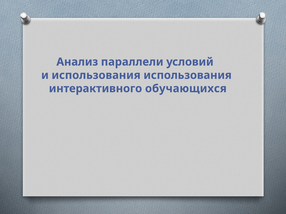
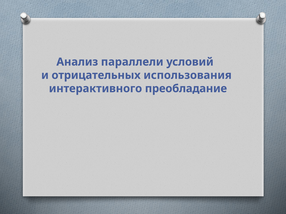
и использования: использования -> отрицательных
обучающихся: обучающихся -> преобладание
